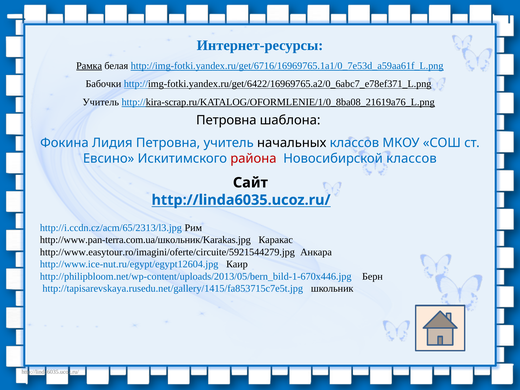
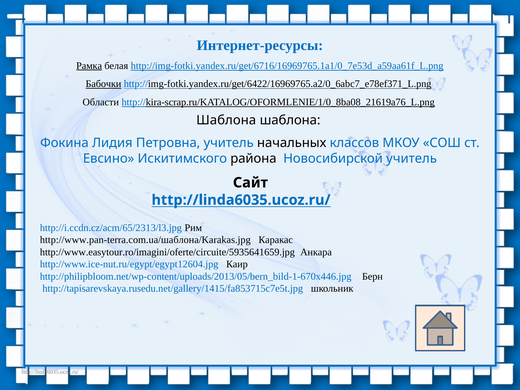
Бабочки underline: none -> present
Учитель at (101, 102): Учитель -> Области
Петровна at (226, 120): Петровна -> Шаблона
района colour: red -> black
Новосибирской классов: классов -> учитель
http://www.pan-terra.com.ua/школьник/Karakas.jpg: http://www.pan-terra.com.ua/школьник/Karakas.jpg -> http://www.pan-terra.com.ua/шаблона/Karakas.jpg
http://www.easytour.ro/imagini/oferte/circuite/5921544279.jpg: http://www.easytour.ro/imagini/oferte/circuite/5921544279.jpg -> http://www.easytour.ro/imagini/oferte/circuite/5935641659.jpg
